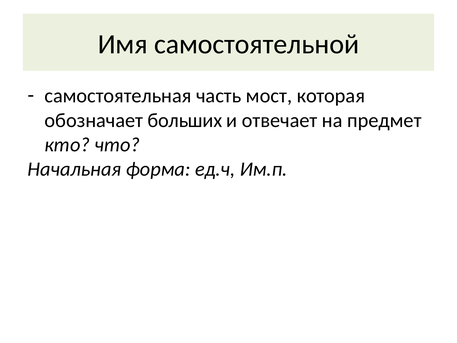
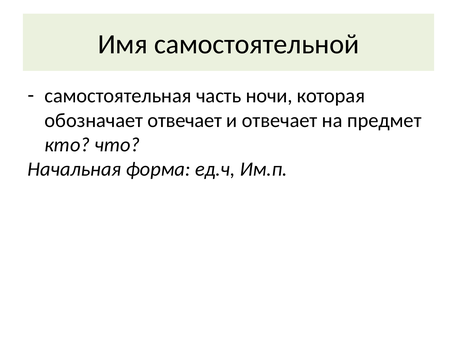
мост: мост -> ночи
обозначает больших: больших -> отвечает
